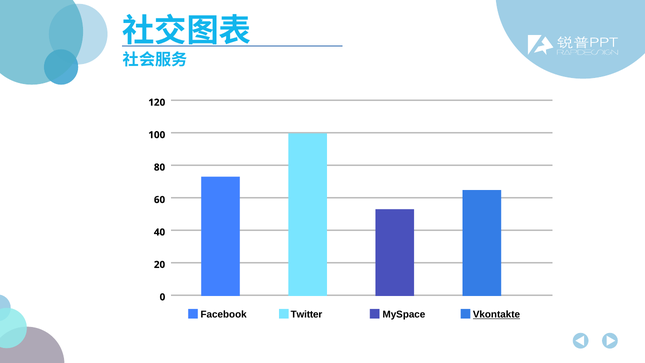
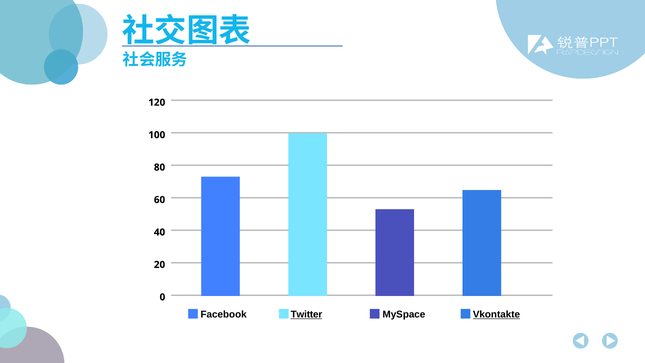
Twitter underline: none -> present
